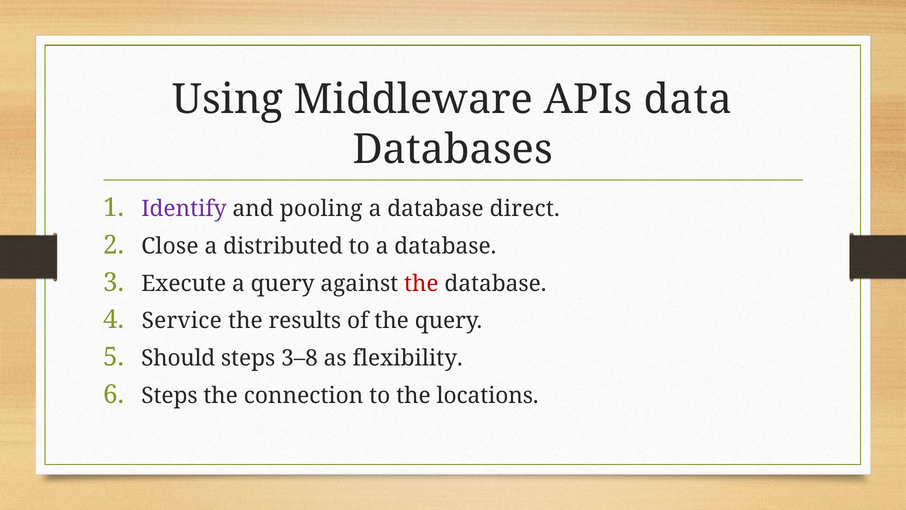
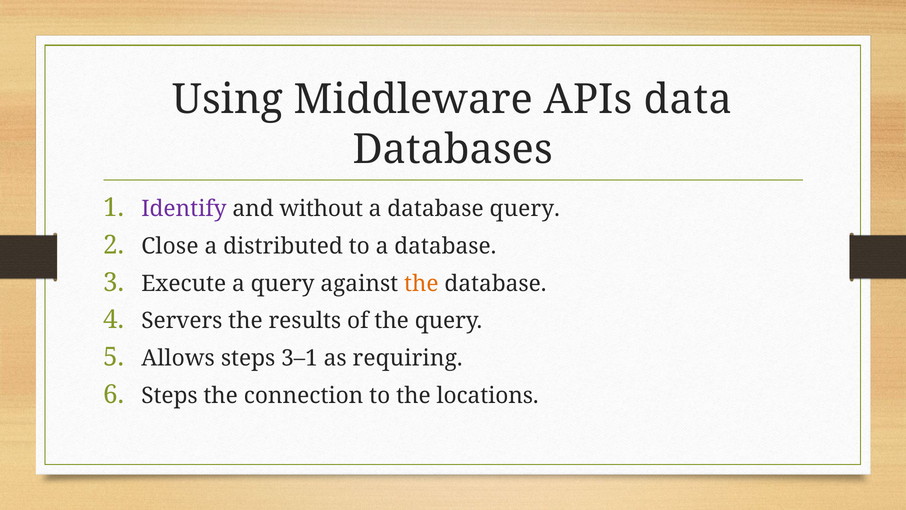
pooling: pooling -> without
database direct: direct -> query
the at (421, 283) colour: red -> orange
Service: Service -> Servers
Should: Should -> Allows
3–8: 3–8 -> 3–1
flexibility: flexibility -> requiring
